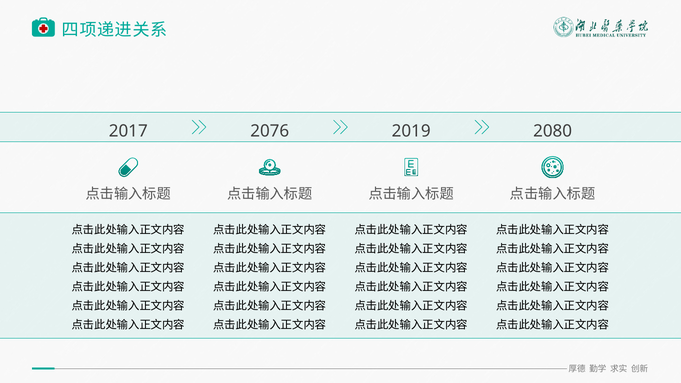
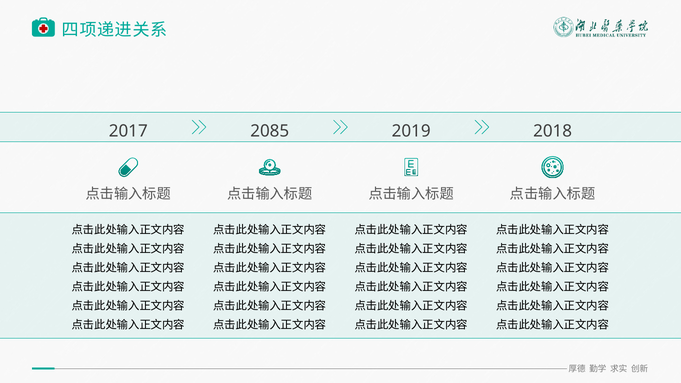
2076: 2076 -> 2085
2080: 2080 -> 2018
